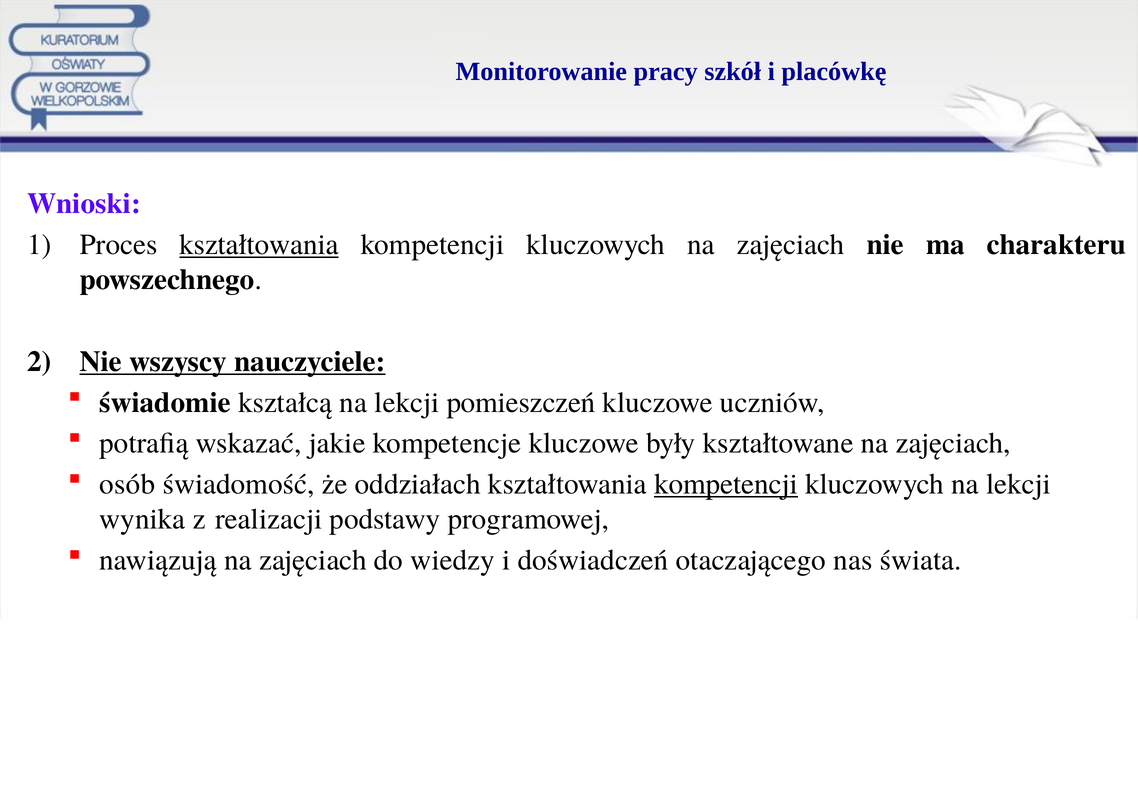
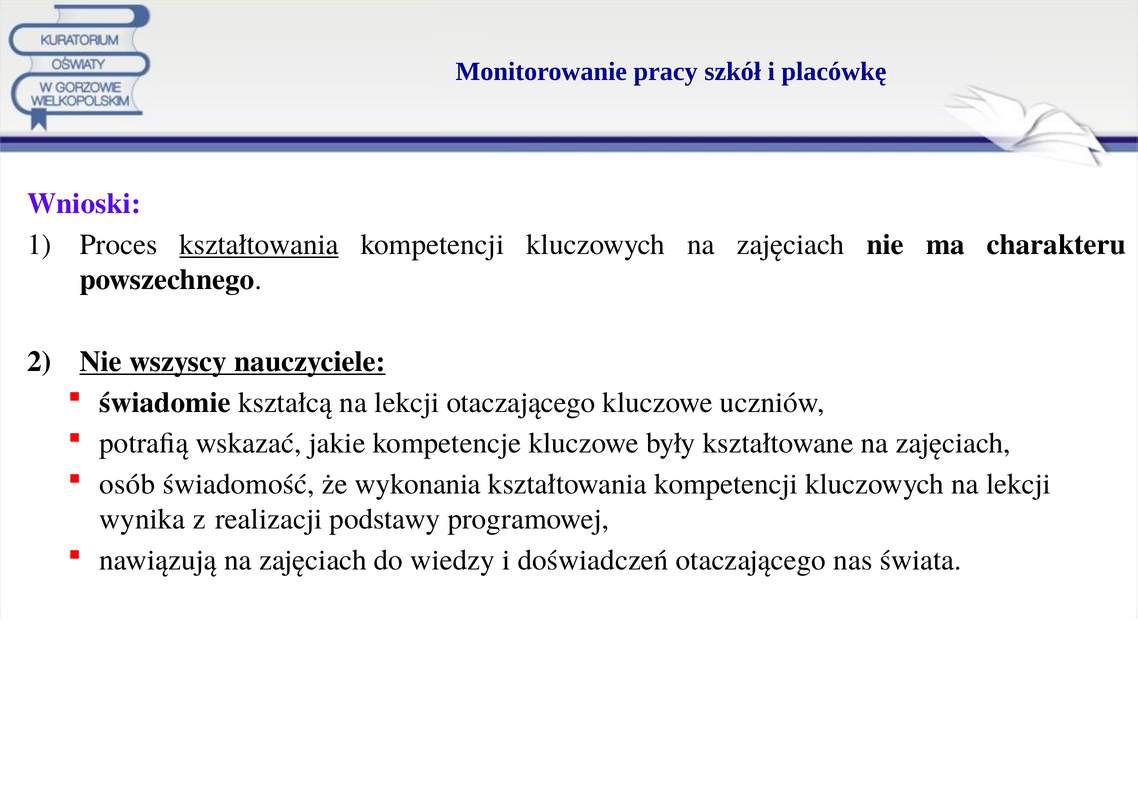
lekcji pomieszczeń: pomieszczeń -> otaczającego
oddziałach: oddziałach -> wykonania
kompetencji at (726, 484) underline: present -> none
